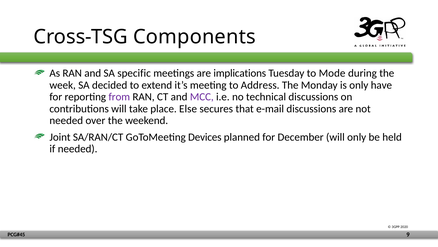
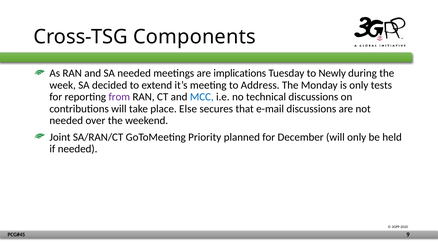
SA specific: specific -> needed
Mode: Mode -> Newly
have: have -> tests
MCC colour: purple -> blue
Devices: Devices -> Priority
